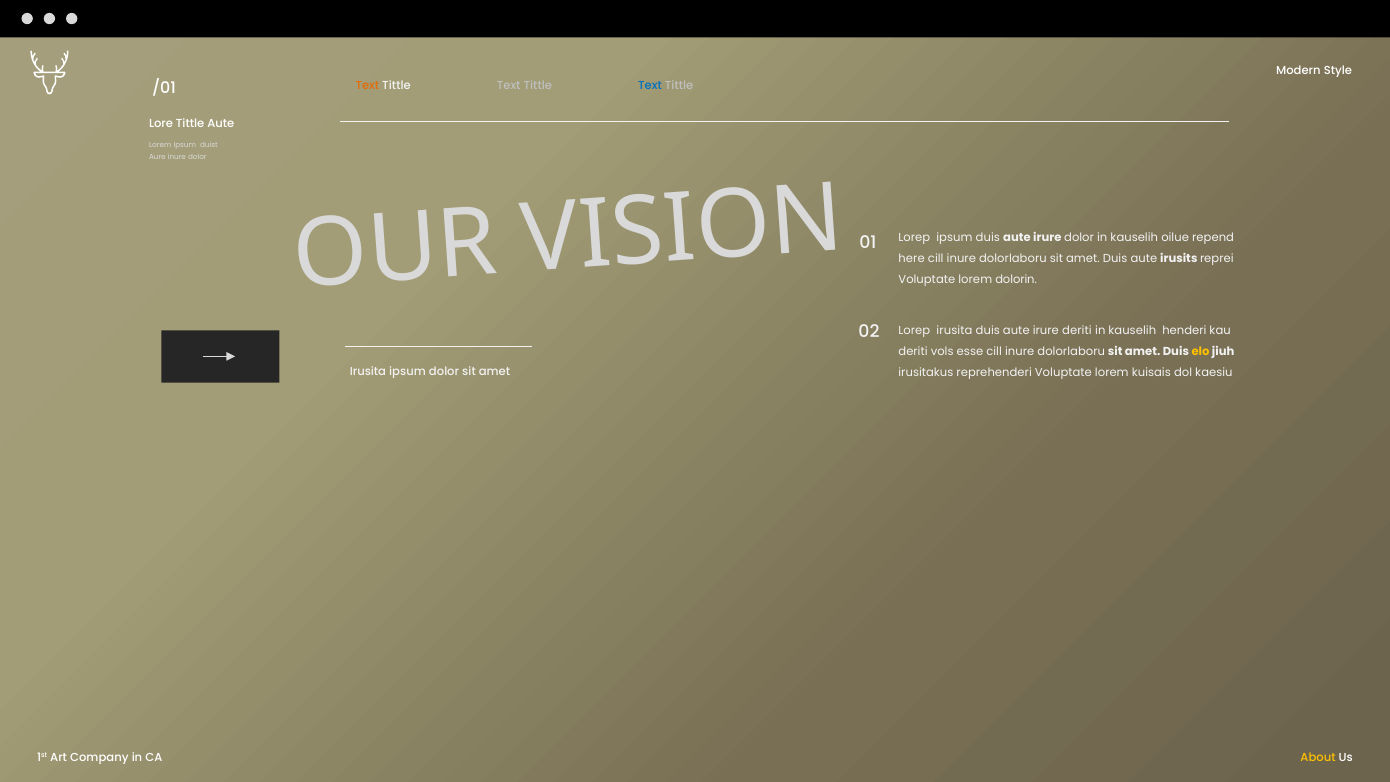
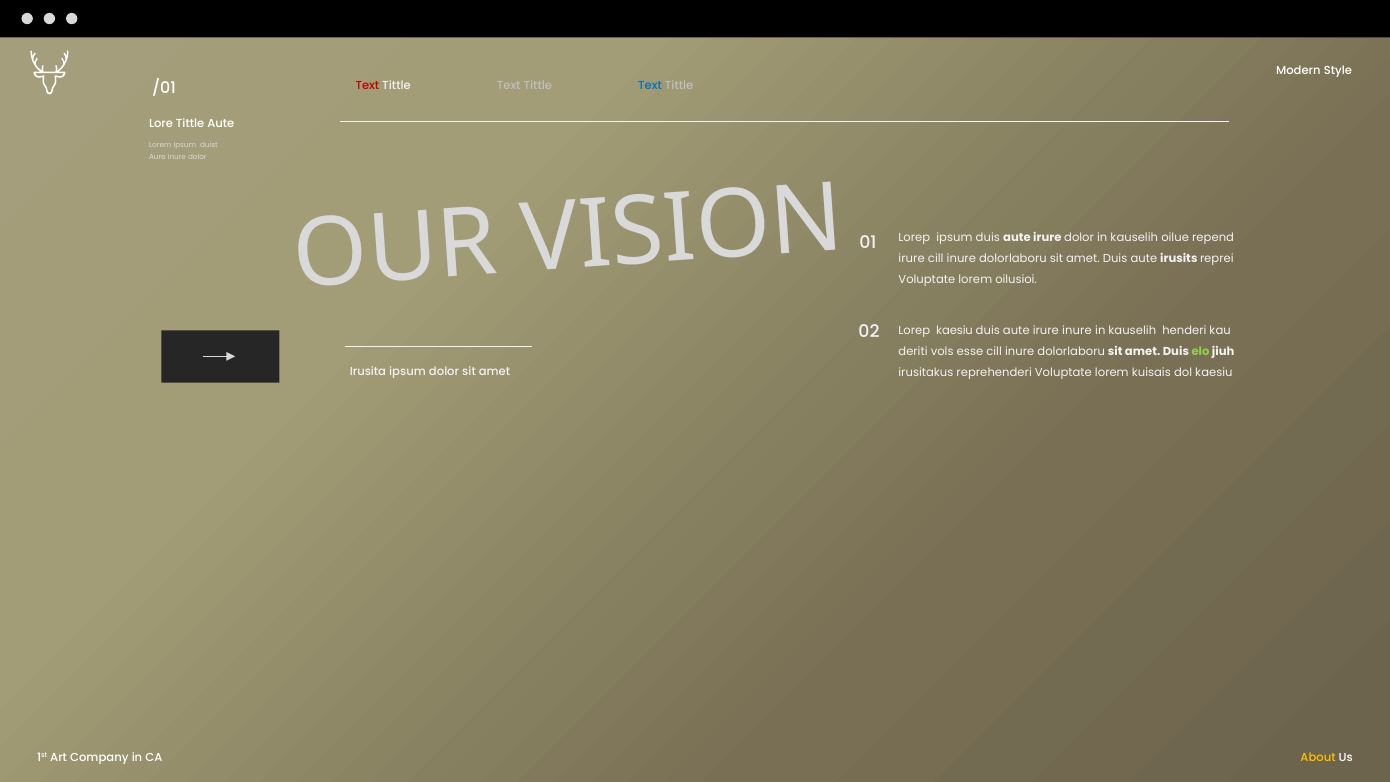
Text at (367, 86) colour: orange -> red
here at (912, 259): here -> irure
dolorin: dolorin -> oilusioi
Lorep irusita: irusita -> kaesiu
irure deriti: deriti -> inure
elo colour: yellow -> light green
